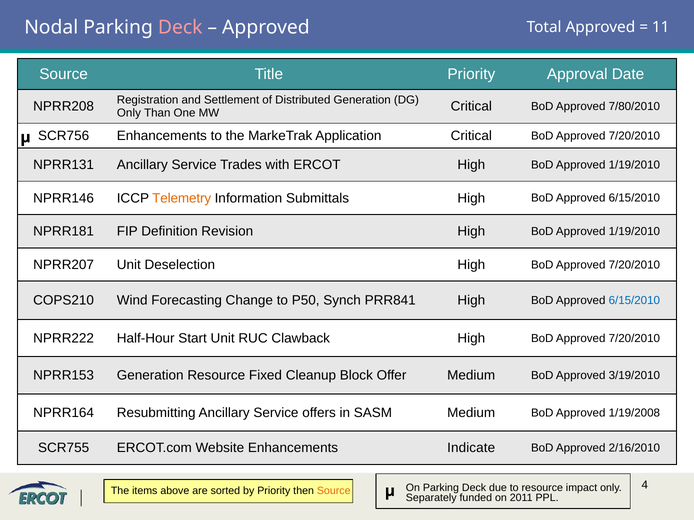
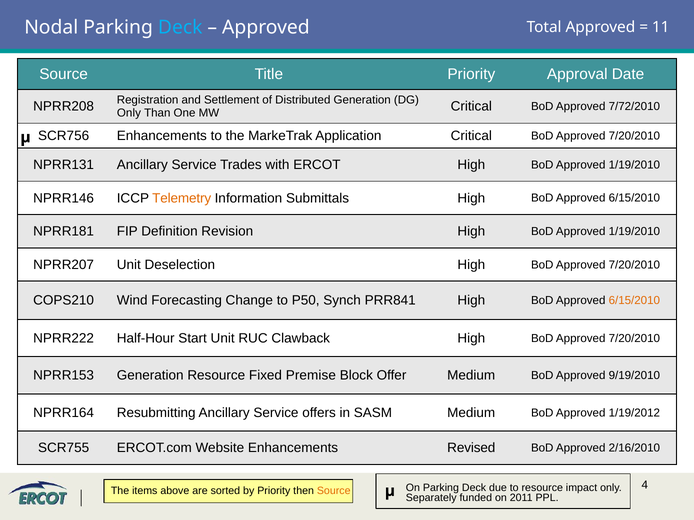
Deck at (180, 27) colour: pink -> light blue
7/80/2010: 7/80/2010 -> 7/72/2010
6/15/2010 at (634, 301) colour: blue -> orange
Cleanup: Cleanup -> Premise
3/19/2010: 3/19/2010 -> 9/19/2010
1/19/2008: 1/19/2008 -> 1/19/2012
Indicate: Indicate -> Revised
